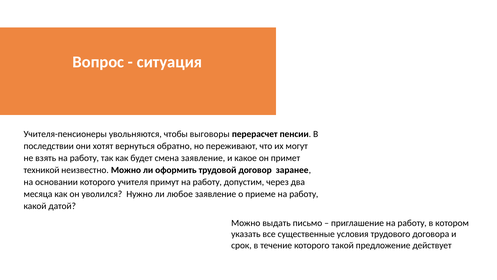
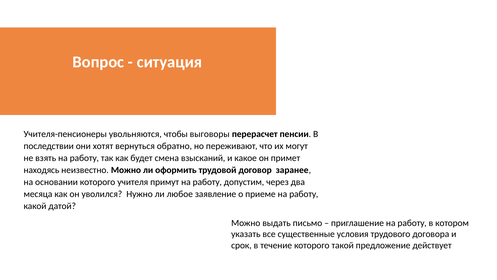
смена заявление: заявление -> взысканий
техникой: техникой -> находясь
